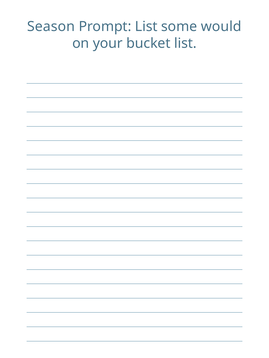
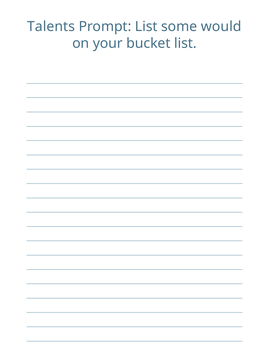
Season: Season -> Talents
